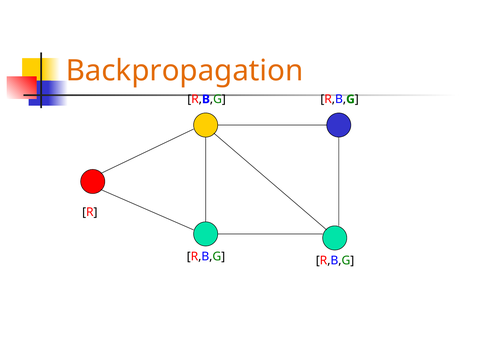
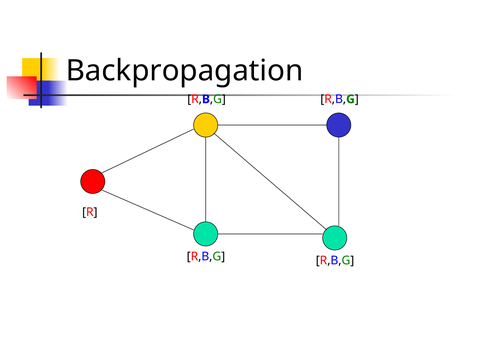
Backpropagation colour: orange -> black
